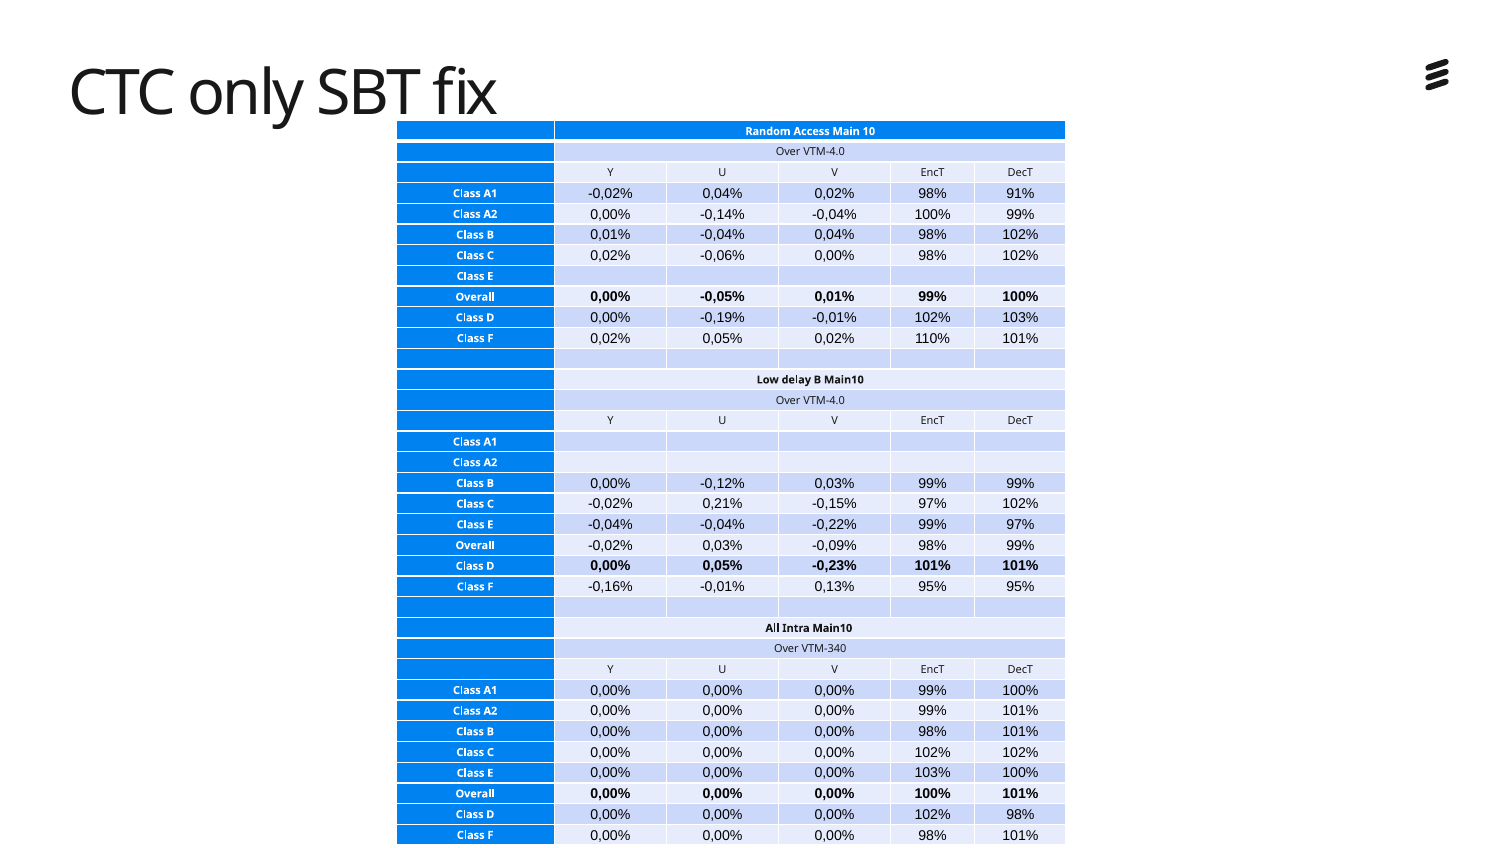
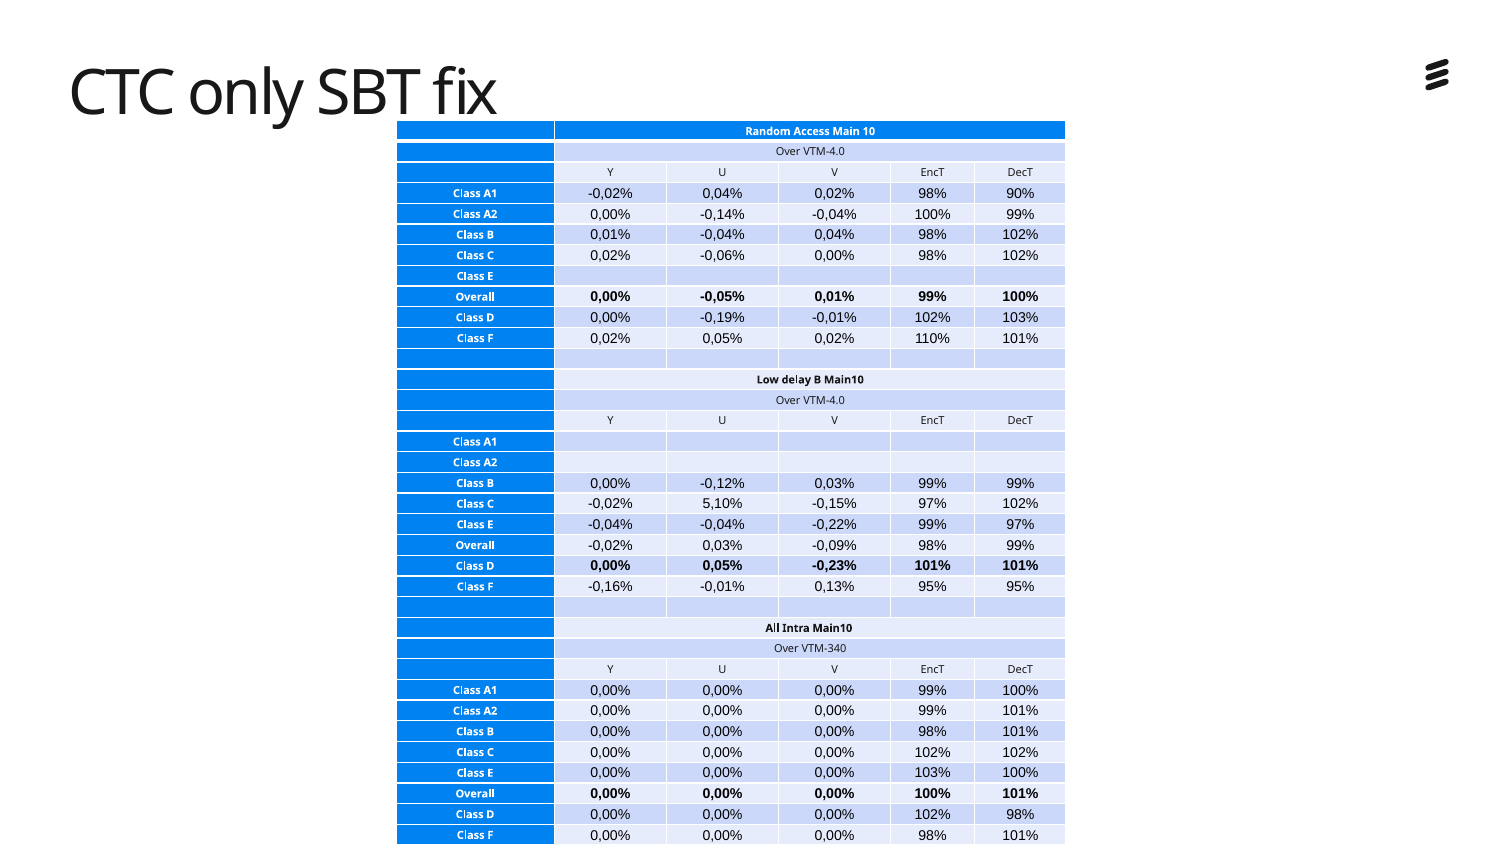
91%: 91% -> 90%
0,21%: 0,21% -> 5,10%
